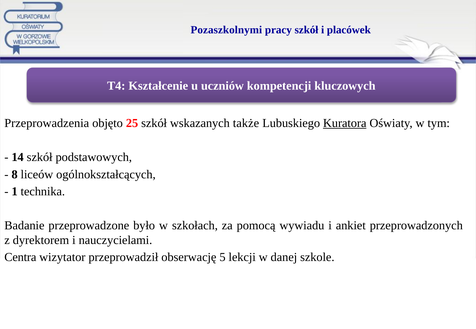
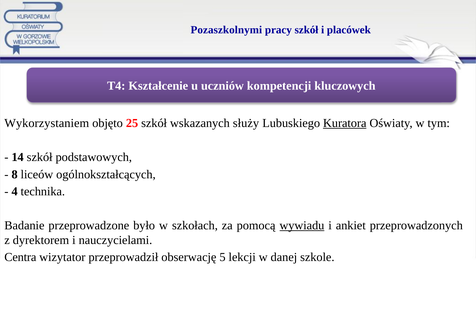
Przeprowadzenia: Przeprowadzenia -> Wykorzystaniem
także: także -> służy
1: 1 -> 4
wywiadu underline: none -> present
